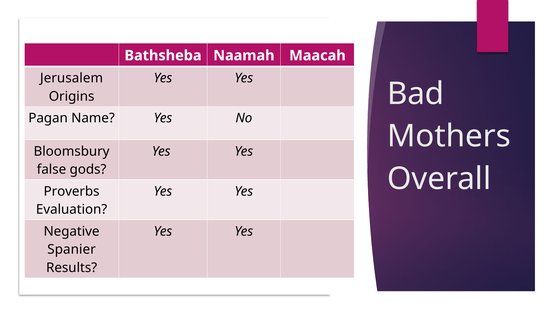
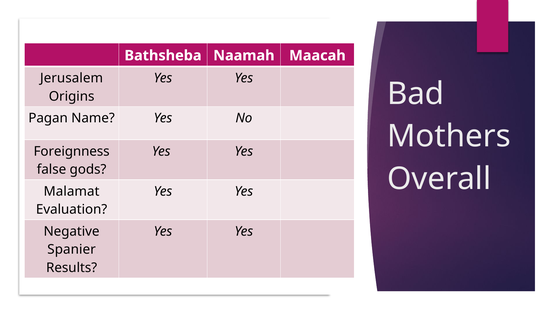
Bloomsbury: Bloomsbury -> Foreignness
Proverbs: Proverbs -> Malamat
